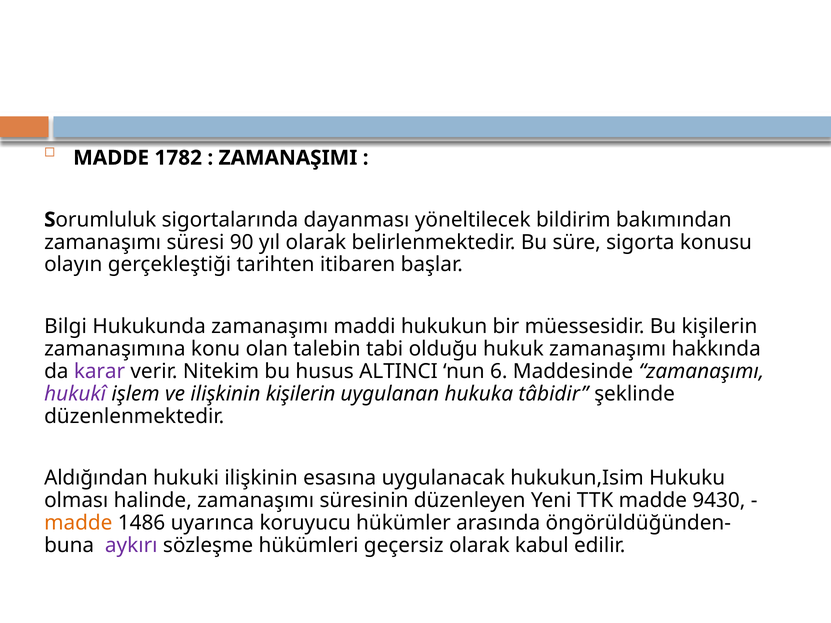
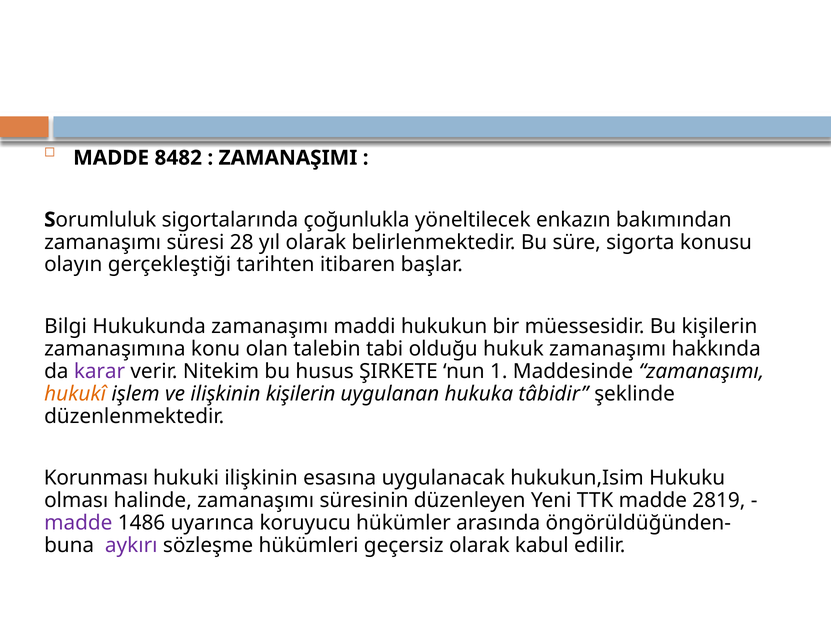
1782: 1782 -> 8482
dayanması: dayanması -> çoğunlukla
bildirim: bildirim -> enkazın
90: 90 -> 28
ALTINCI: ALTINCI -> ŞIRKETE
6: 6 -> 1
hukukî colour: purple -> orange
Aldığından: Aldığından -> Korunması
9430: 9430 -> 2819
madde at (78, 523) colour: orange -> purple
